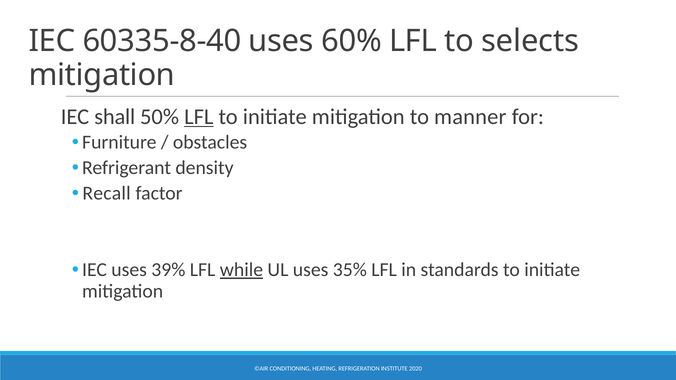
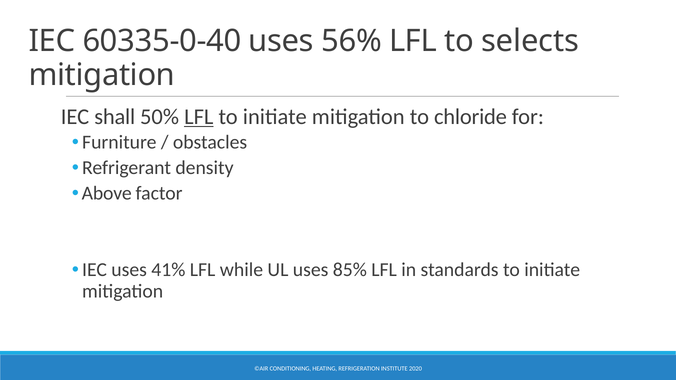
60335-8-40: 60335-8-40 -> 60335-0-40
60%: 60% -> 56%
manner: manner -> chloride
Recall: Recall -> Above
39%: 39% -> 41%
while underline: present -> none
35%: 35% -> 85%
